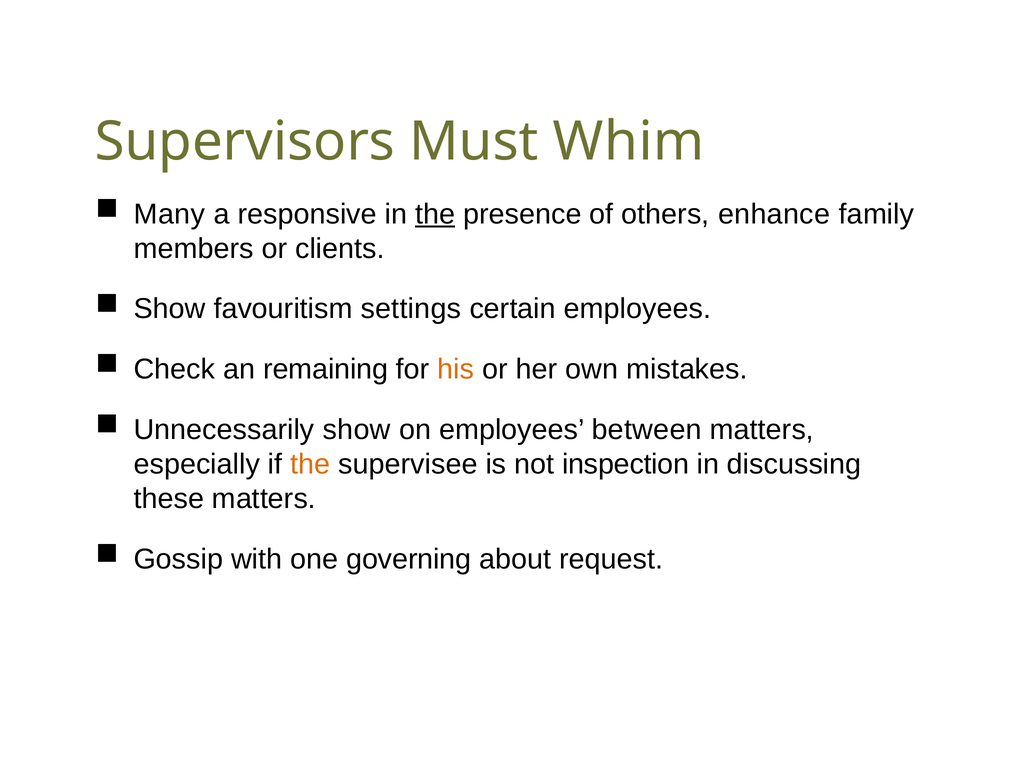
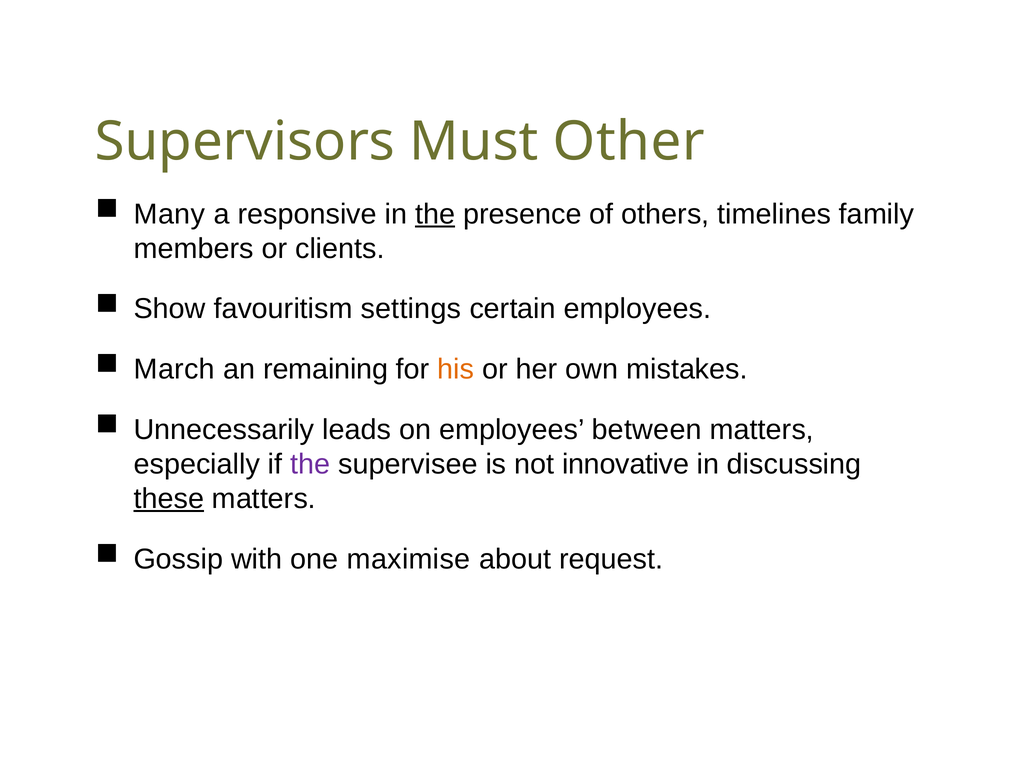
Whim: Whim -> Other
enhance: enhance -> timelines
Check: Check -> March
Unnecessarily show: show -> leads
the at (310, 464) colour: orange -> purple
inspection: inspection -> innovative
these underline: none -> present
governing: governing -> maximise
